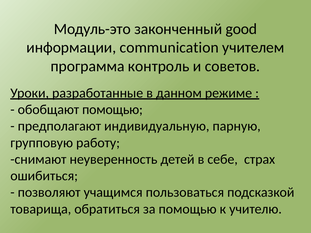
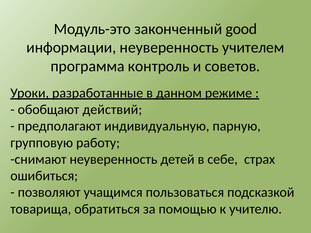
информации communication: communication -> неуверенность
обобщают помощью: помощью -> действий
